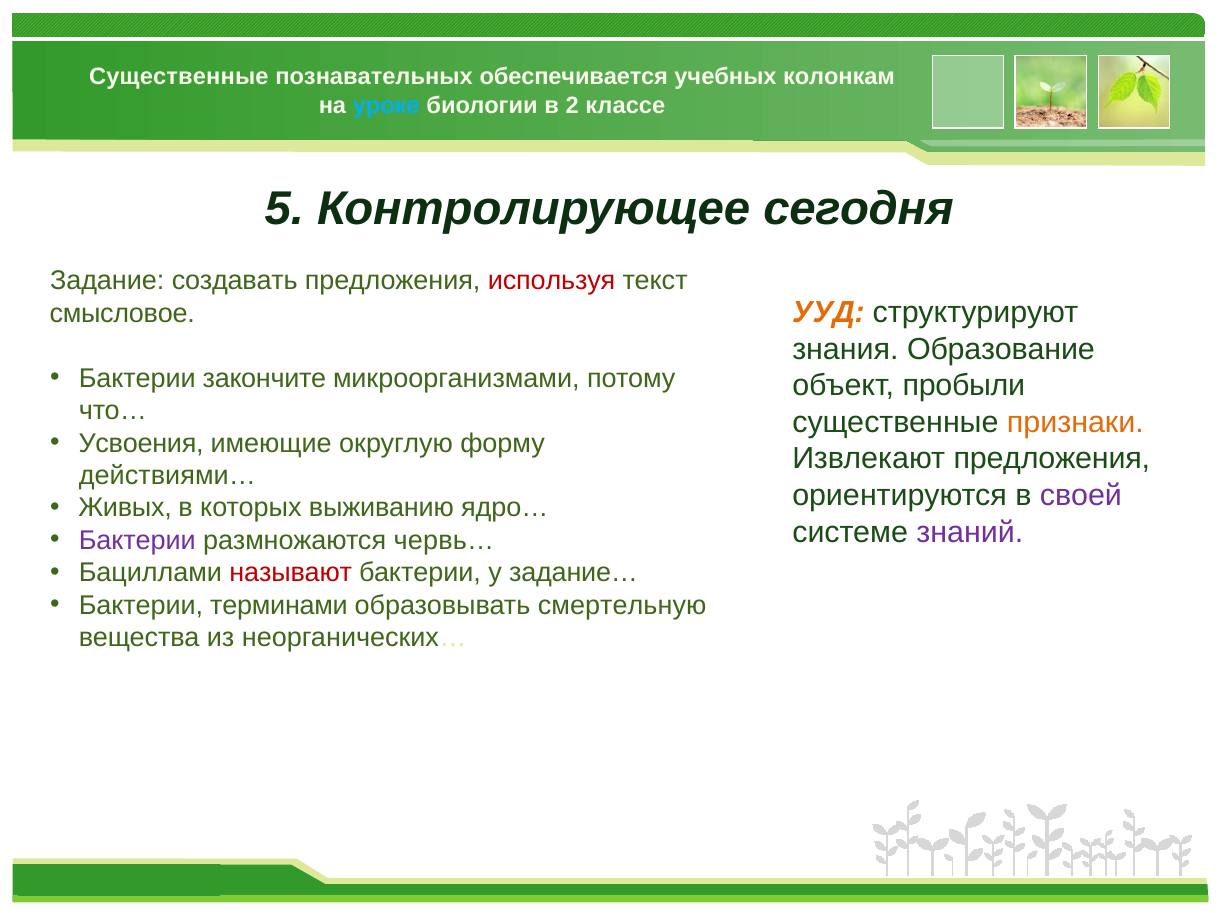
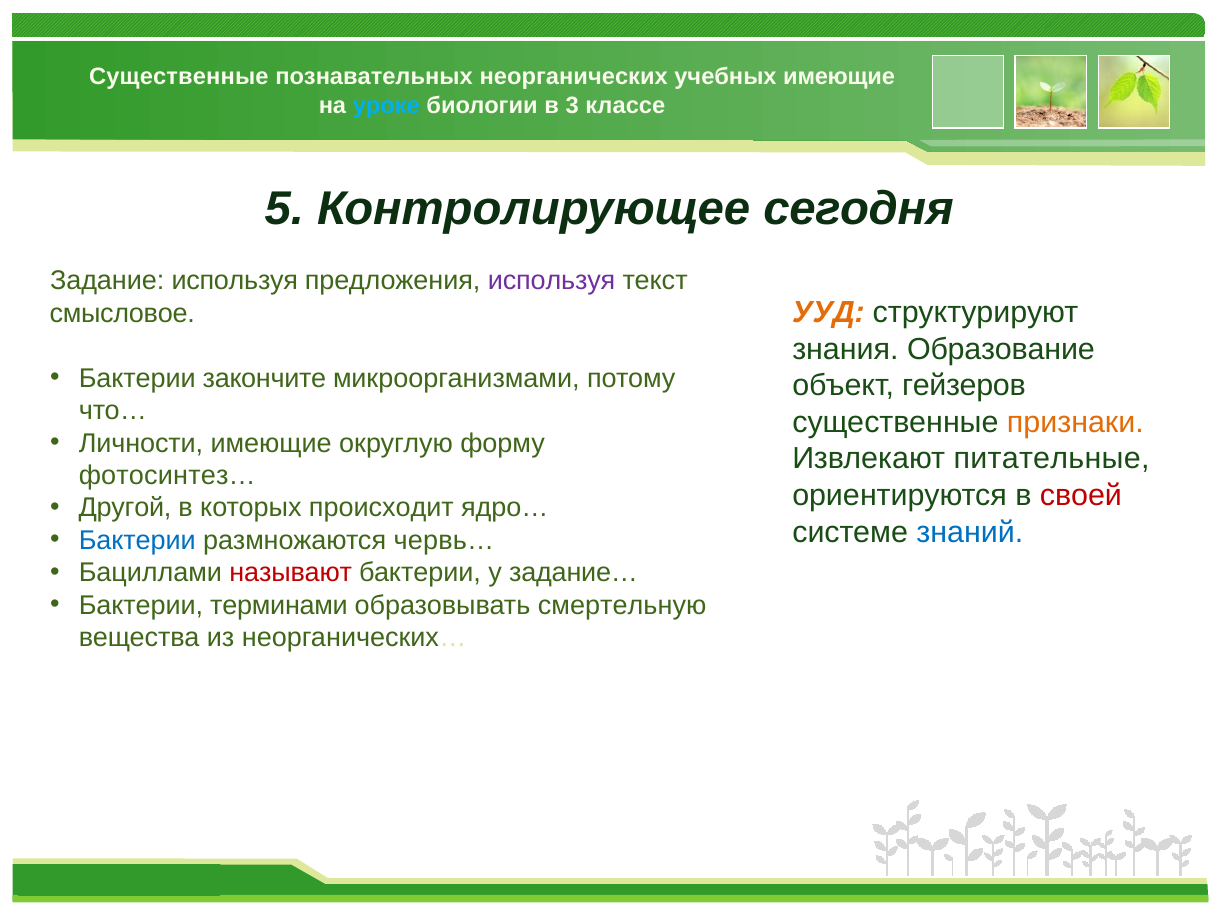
обеспечивается: обеспечивается -> неорганических
учебных колонкам: колонкам -> имеющие
2: 2 -> 3
Задание создавать: создавать -> используя
используя at (552, 281) colour: red -> purple
пробыли: пробыли -> гейзеров
Усвоения: Усвоения -> Личности
Извлекают предложения: предложения -> питательные
действиями…: действиями… -> фотосинтез…
своей colour: purple -> red
Живых: Живых -> Другой
выживанию: выживанию -> происходит
знаний colour: purple -> blue
Бактерии at (137, 541) colour: purple -> blue
